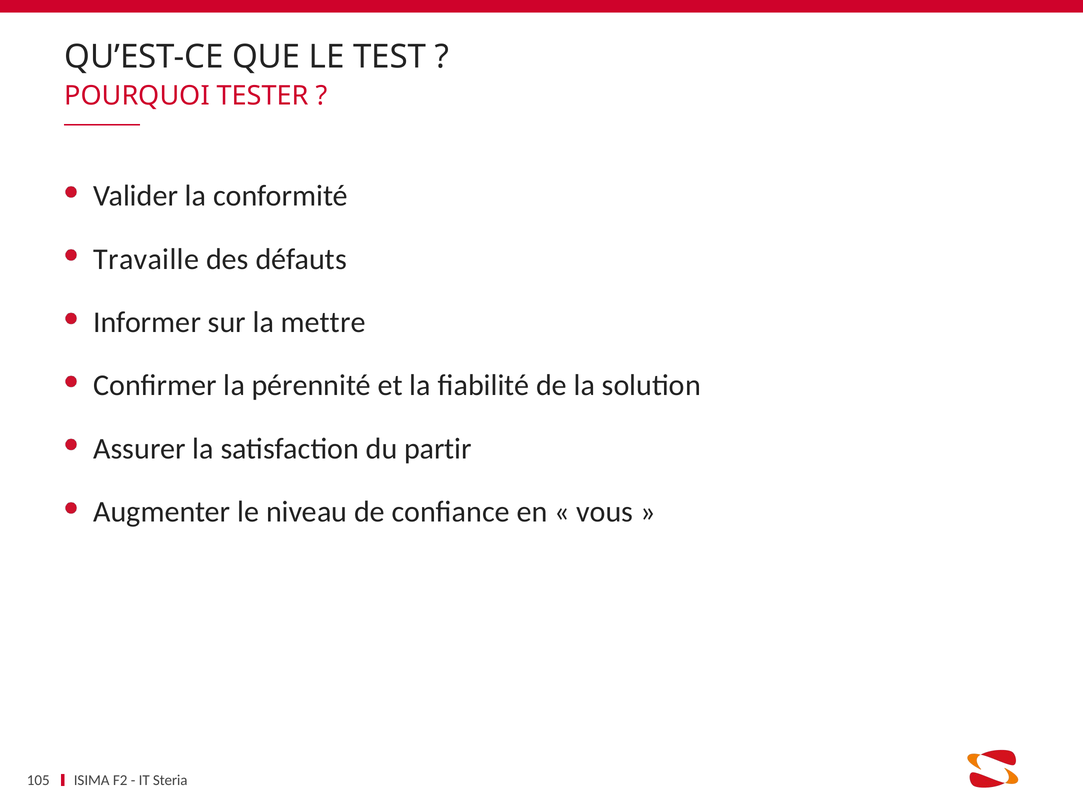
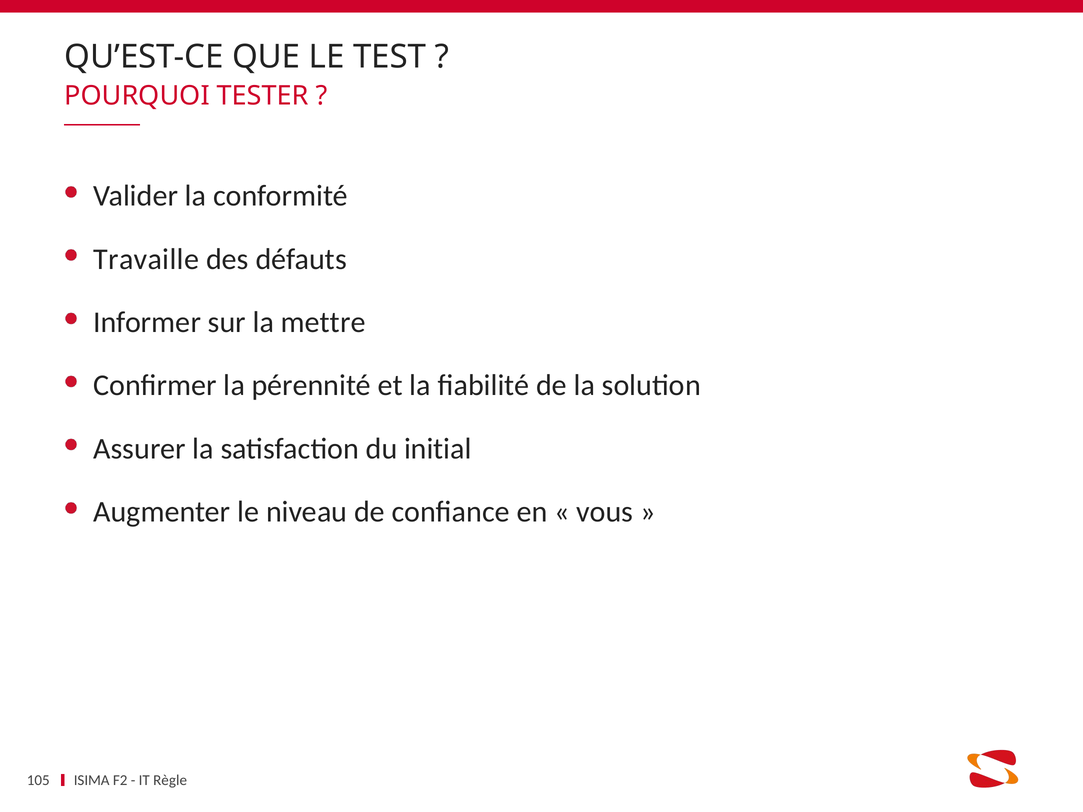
partir: partir -> initial
Steria: Steria -> Règle
